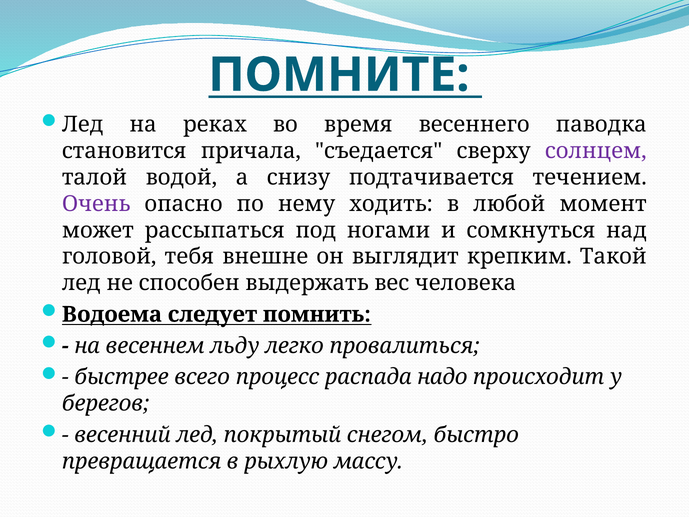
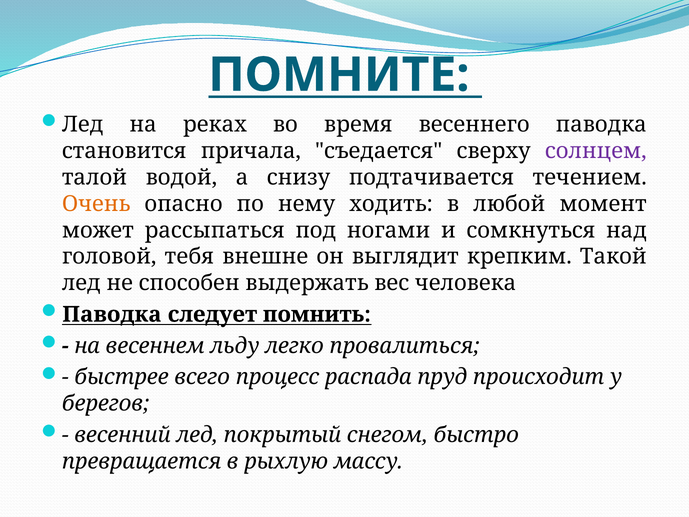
Очень colour: purple -> orange
Водоема at (112, 314): Водоема -> Паводка
надо: надо -> пруд
